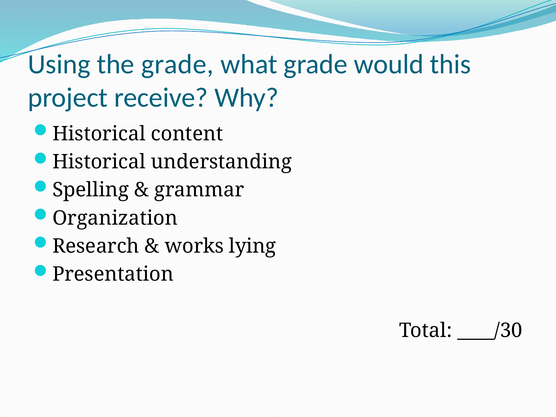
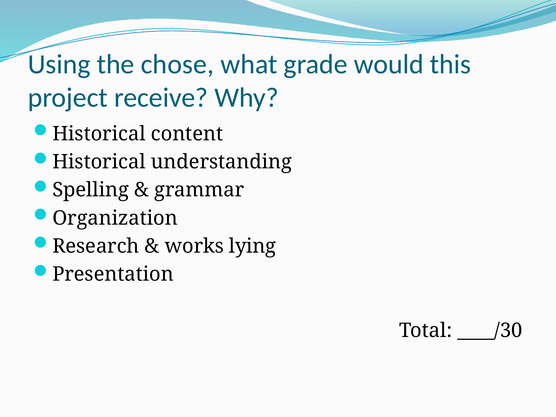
the grade: grade -> chose
